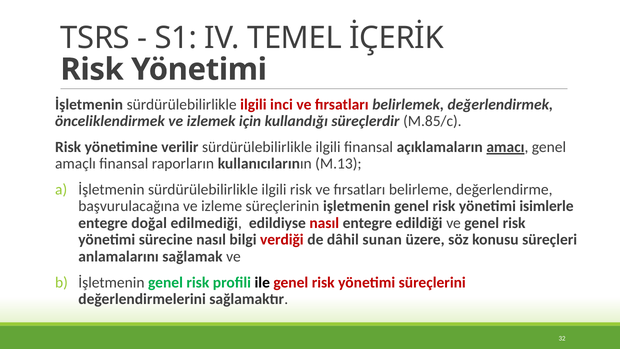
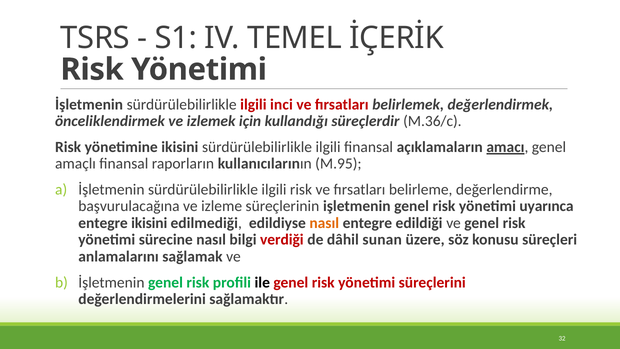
M.85/c: M.85/c -> M.36/c
yönetimine verilir: verilir -> ikisini
M.13: M.13 -> M.95
isimlerle: isimlerle -> uyarınca
entegre doğal: doğal -> ikisini
nasıl at (324, 223) colour: red -> orange
